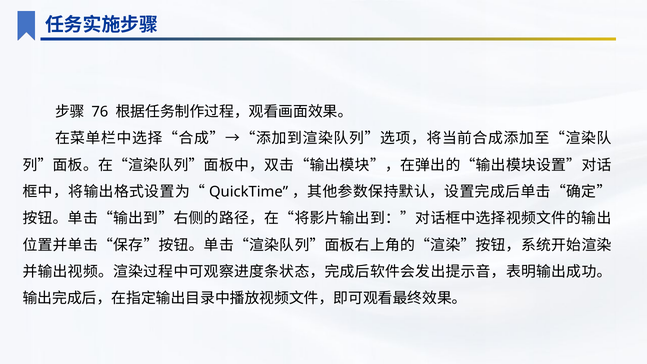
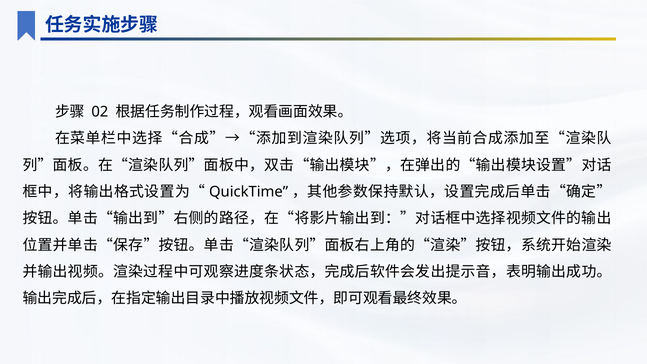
76: 76 -> 02
